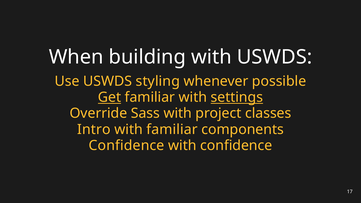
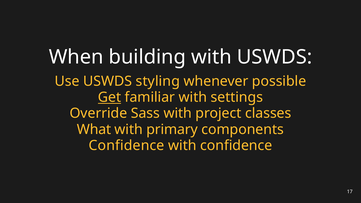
settings underline: present -> none
Intro: Intro -> What
with familiar: familiar -> primary
